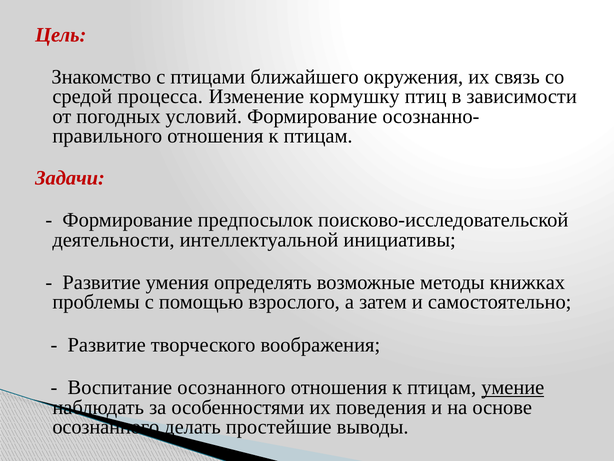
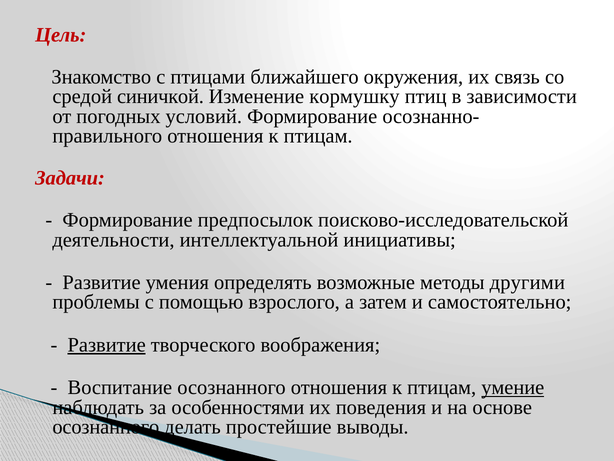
процесса: процесса -> синичкой
книжках: книжках -> другими
Развитие at (107, 345) underline: none -> present
